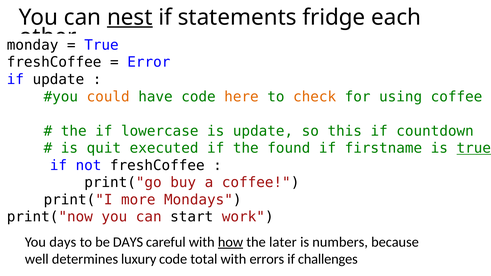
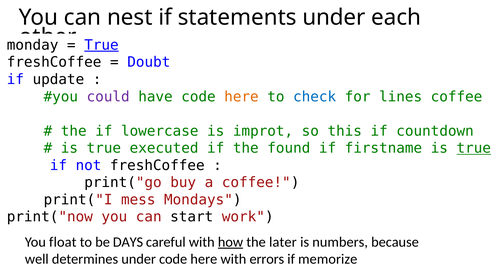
nest underline: present -> none
statements fridge: fridge -> under
True at (101, 45) underline: none -> present
Error: Error -> Doubt
could colour: orange -> purple
check colour: orange -> blue
using: using -> lines
is update: update -> improt
quit at (104, 148): quit -> true
more: more -> mess
You days: days -> float
determines luxury: luxury -> under
total at (204, 259): total -> here
challenges: challenges -> memorize
